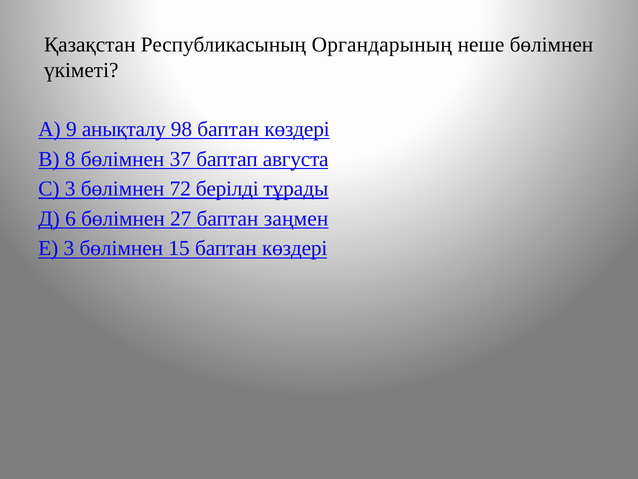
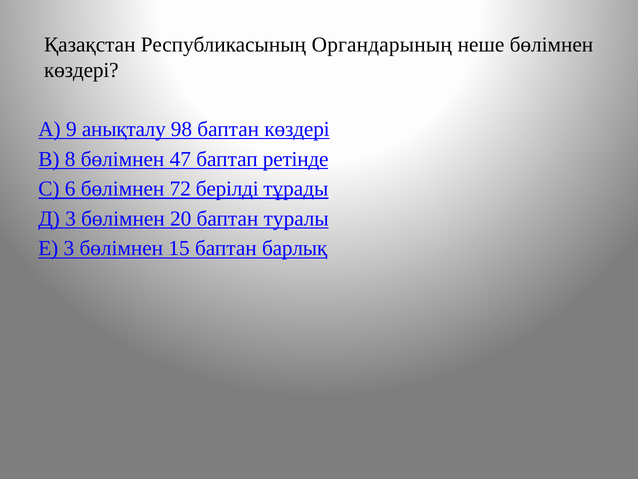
үкіметі at (81, 70): үкіметі -> көздері
37: 37 -> 47
августа: августа -> ретінде
С 3: 3 -> 6
Д 6: 6 -> 3
27: 27 -> 20
заңмен: заңмен -> туралы
15 баптан көздері: көздері -> барлық
